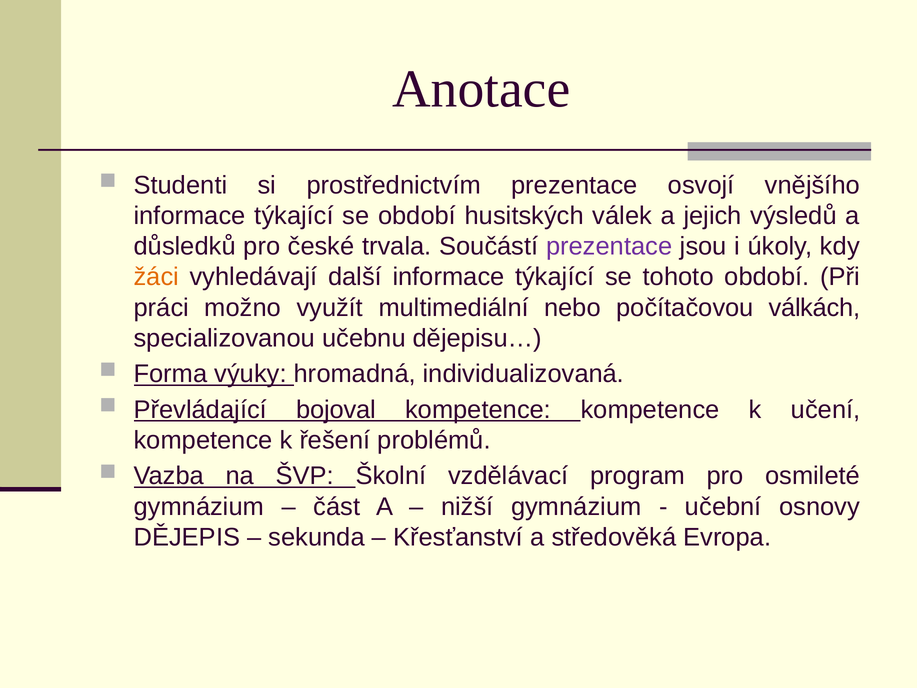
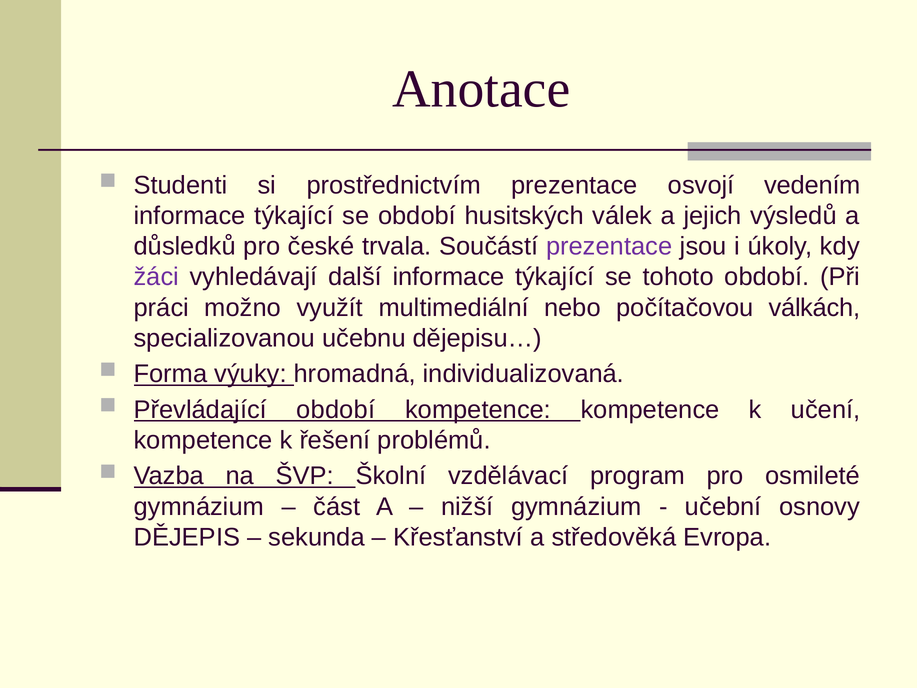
vnějšího: vnějšího -> vedením
žáci colour: orange -> purple
Převládající bojoval: bojoval -> období
